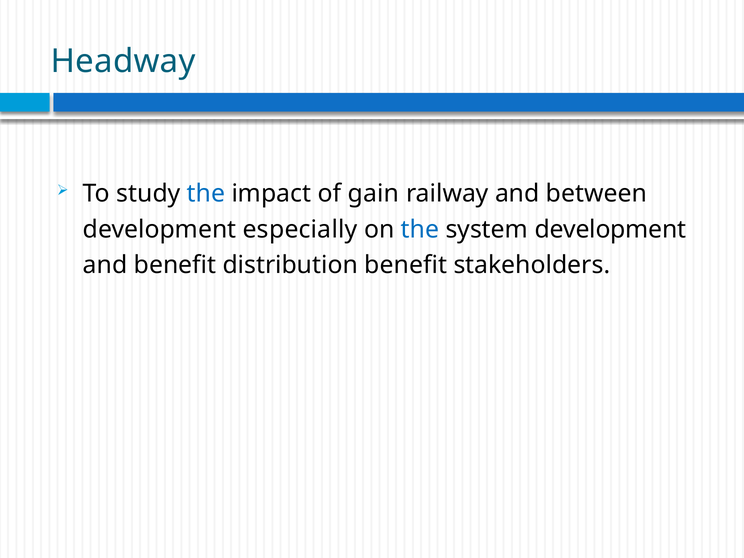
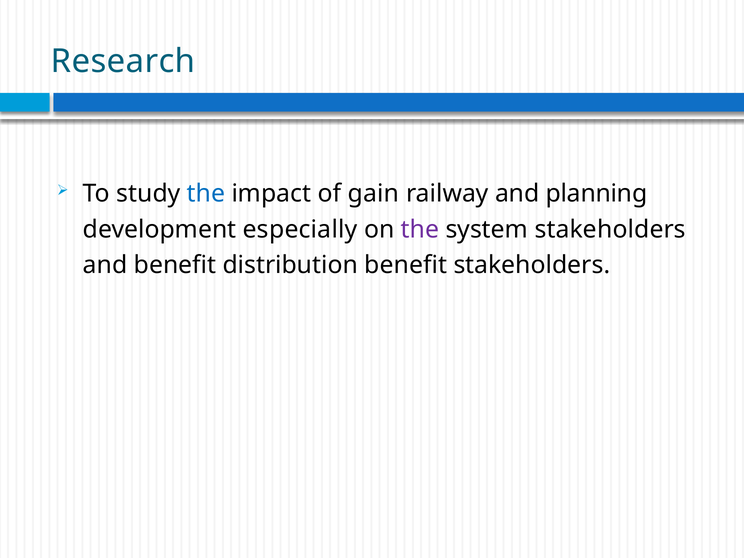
Headway: Headway -> Research
between: between -> planning
the at (420, 229) colour: blue -> purple
system development: development -> stakeholders
